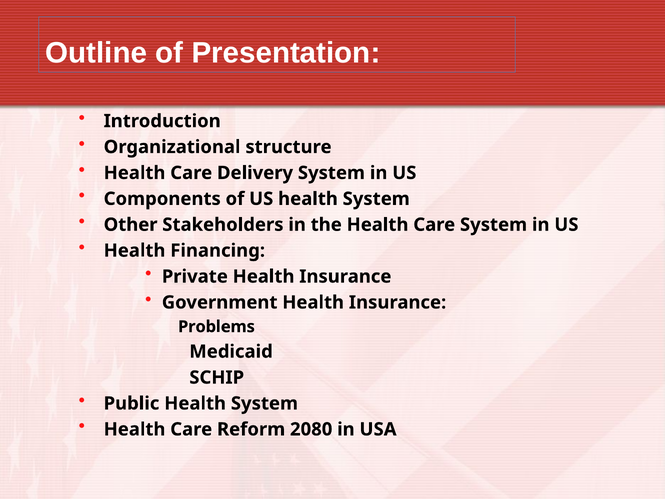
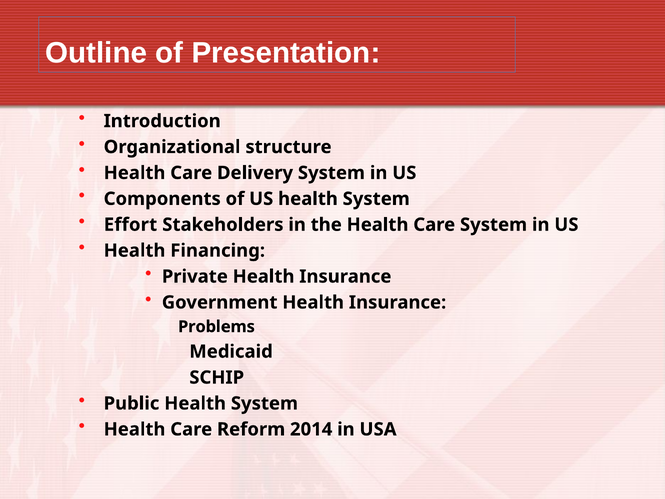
Other: Other -> Effort
2080: 2080 -> 2014
